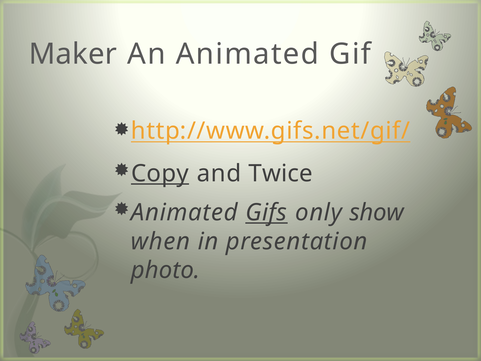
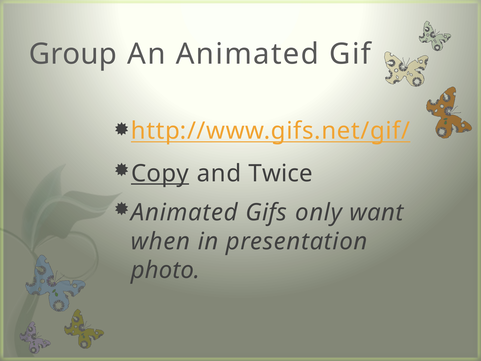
Maker: Maker -> Group
Gifs underline: present -> none
show: show -> want
